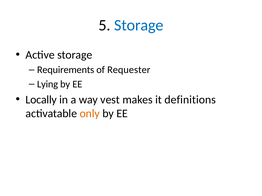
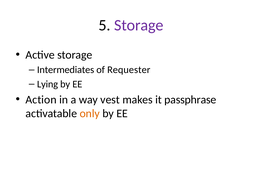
Storage at (139, 25) colour: blue -> purple
Requirements: Requirements -> Intermediates
Locally: Locally -> Action
definitions: definitions -> passphrase
